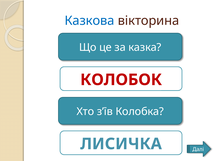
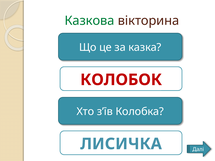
Казкова colour: blue -> green
